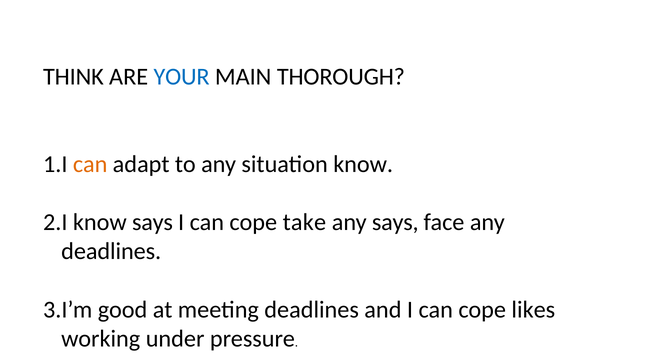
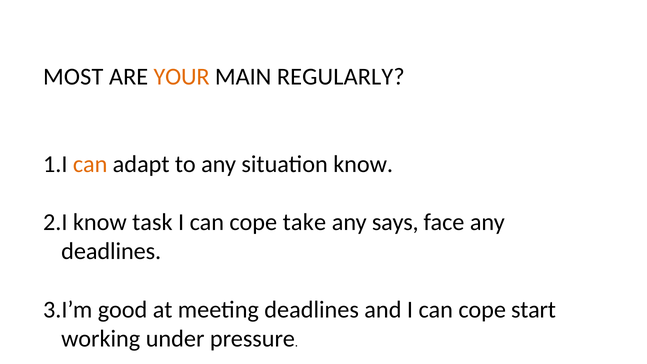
THINK: THINK -> MOST
YOUR colour: blue -> orange
THOROUGH: THOROUGH -> REGULARLY
know says: says -> task
likes: likes -> start
